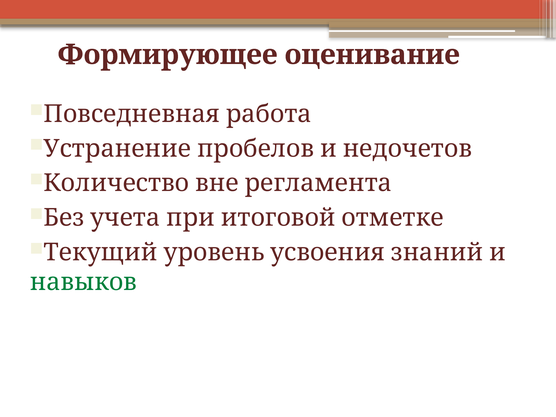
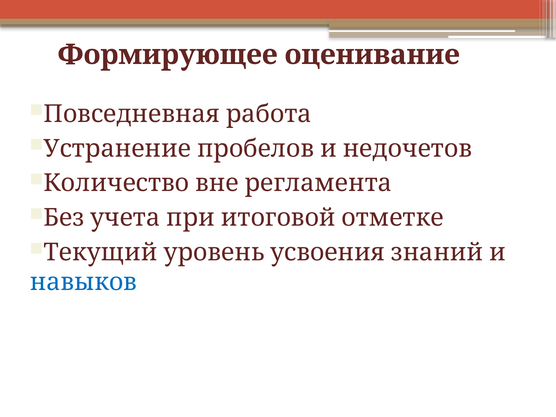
навыков colour: green -> blue
